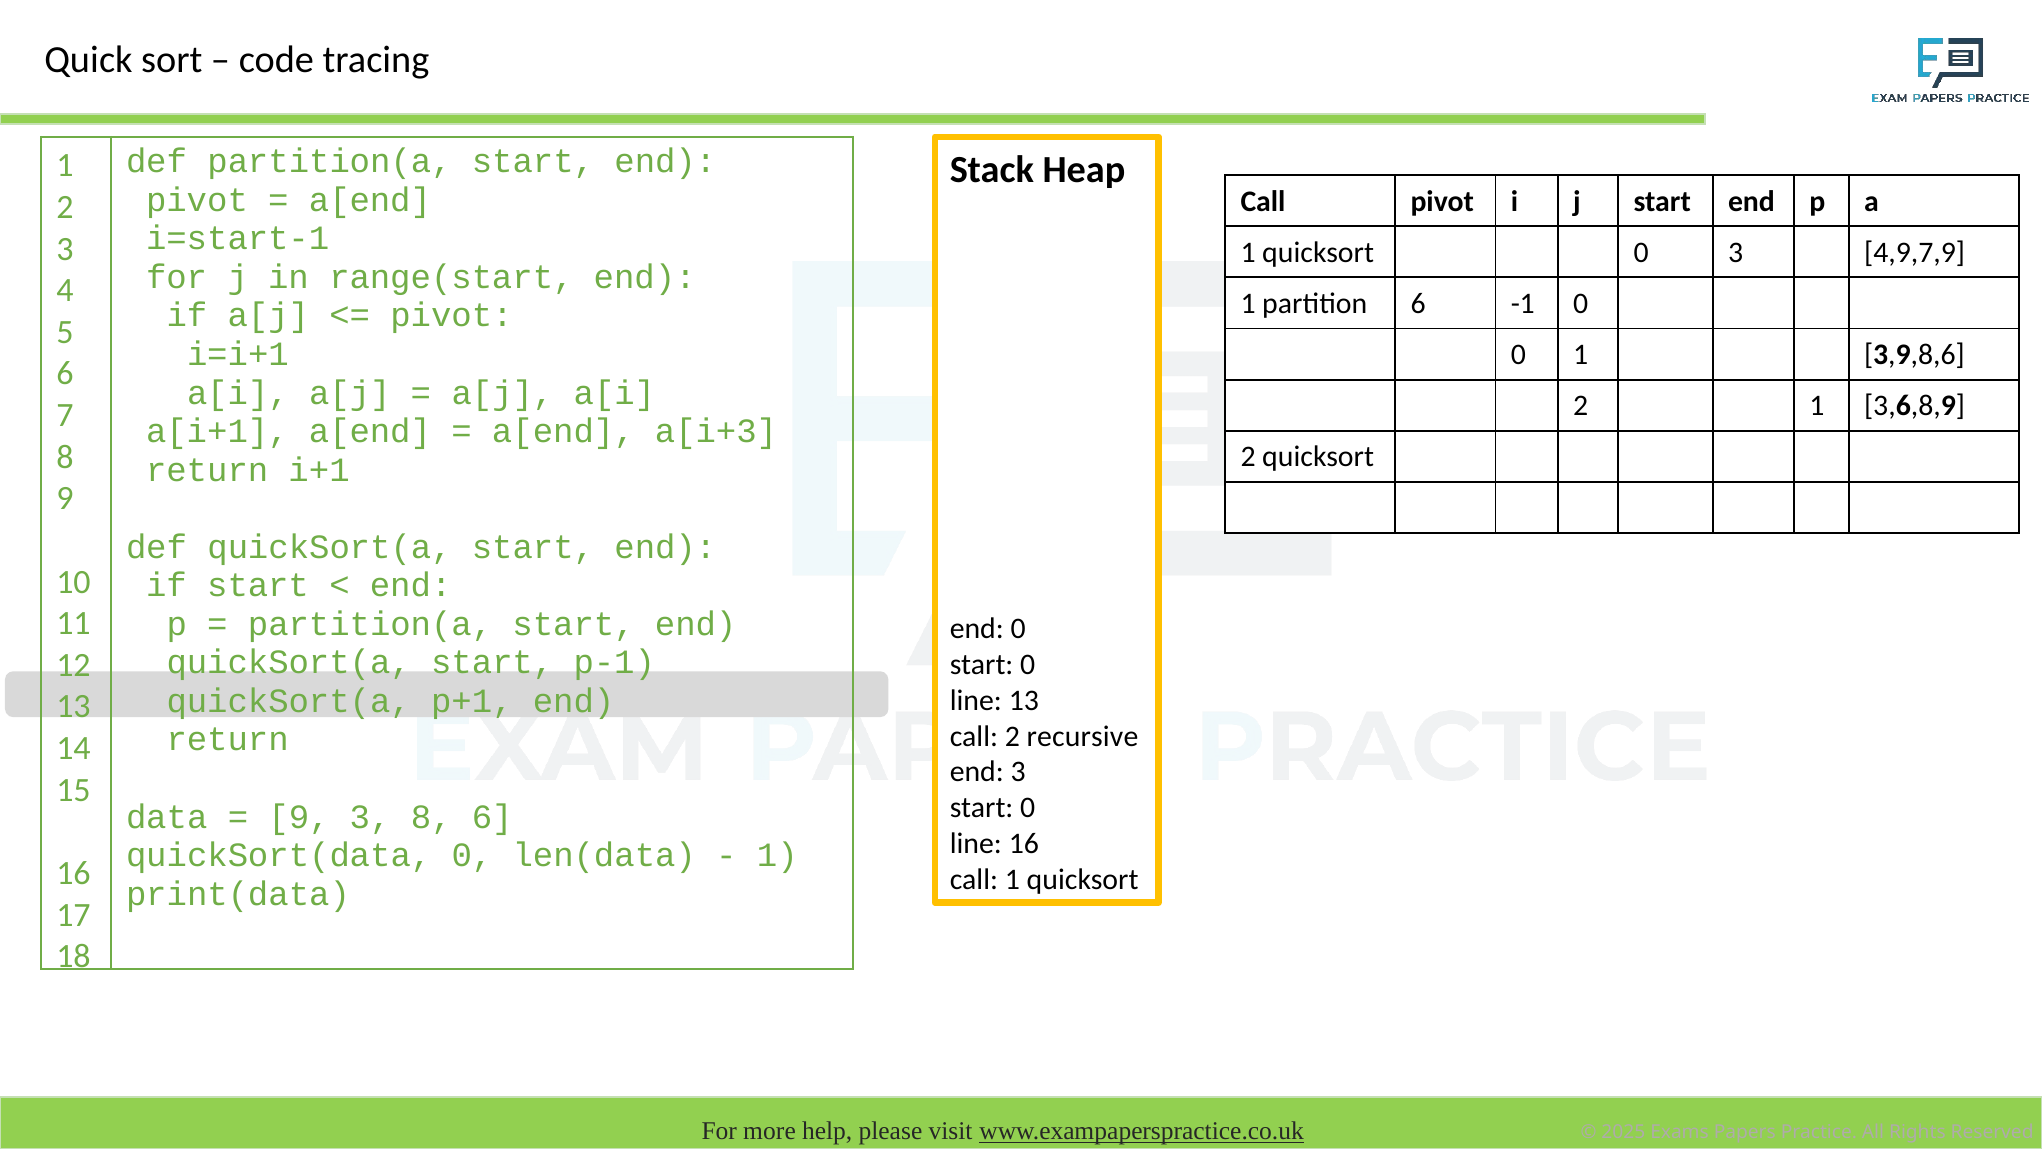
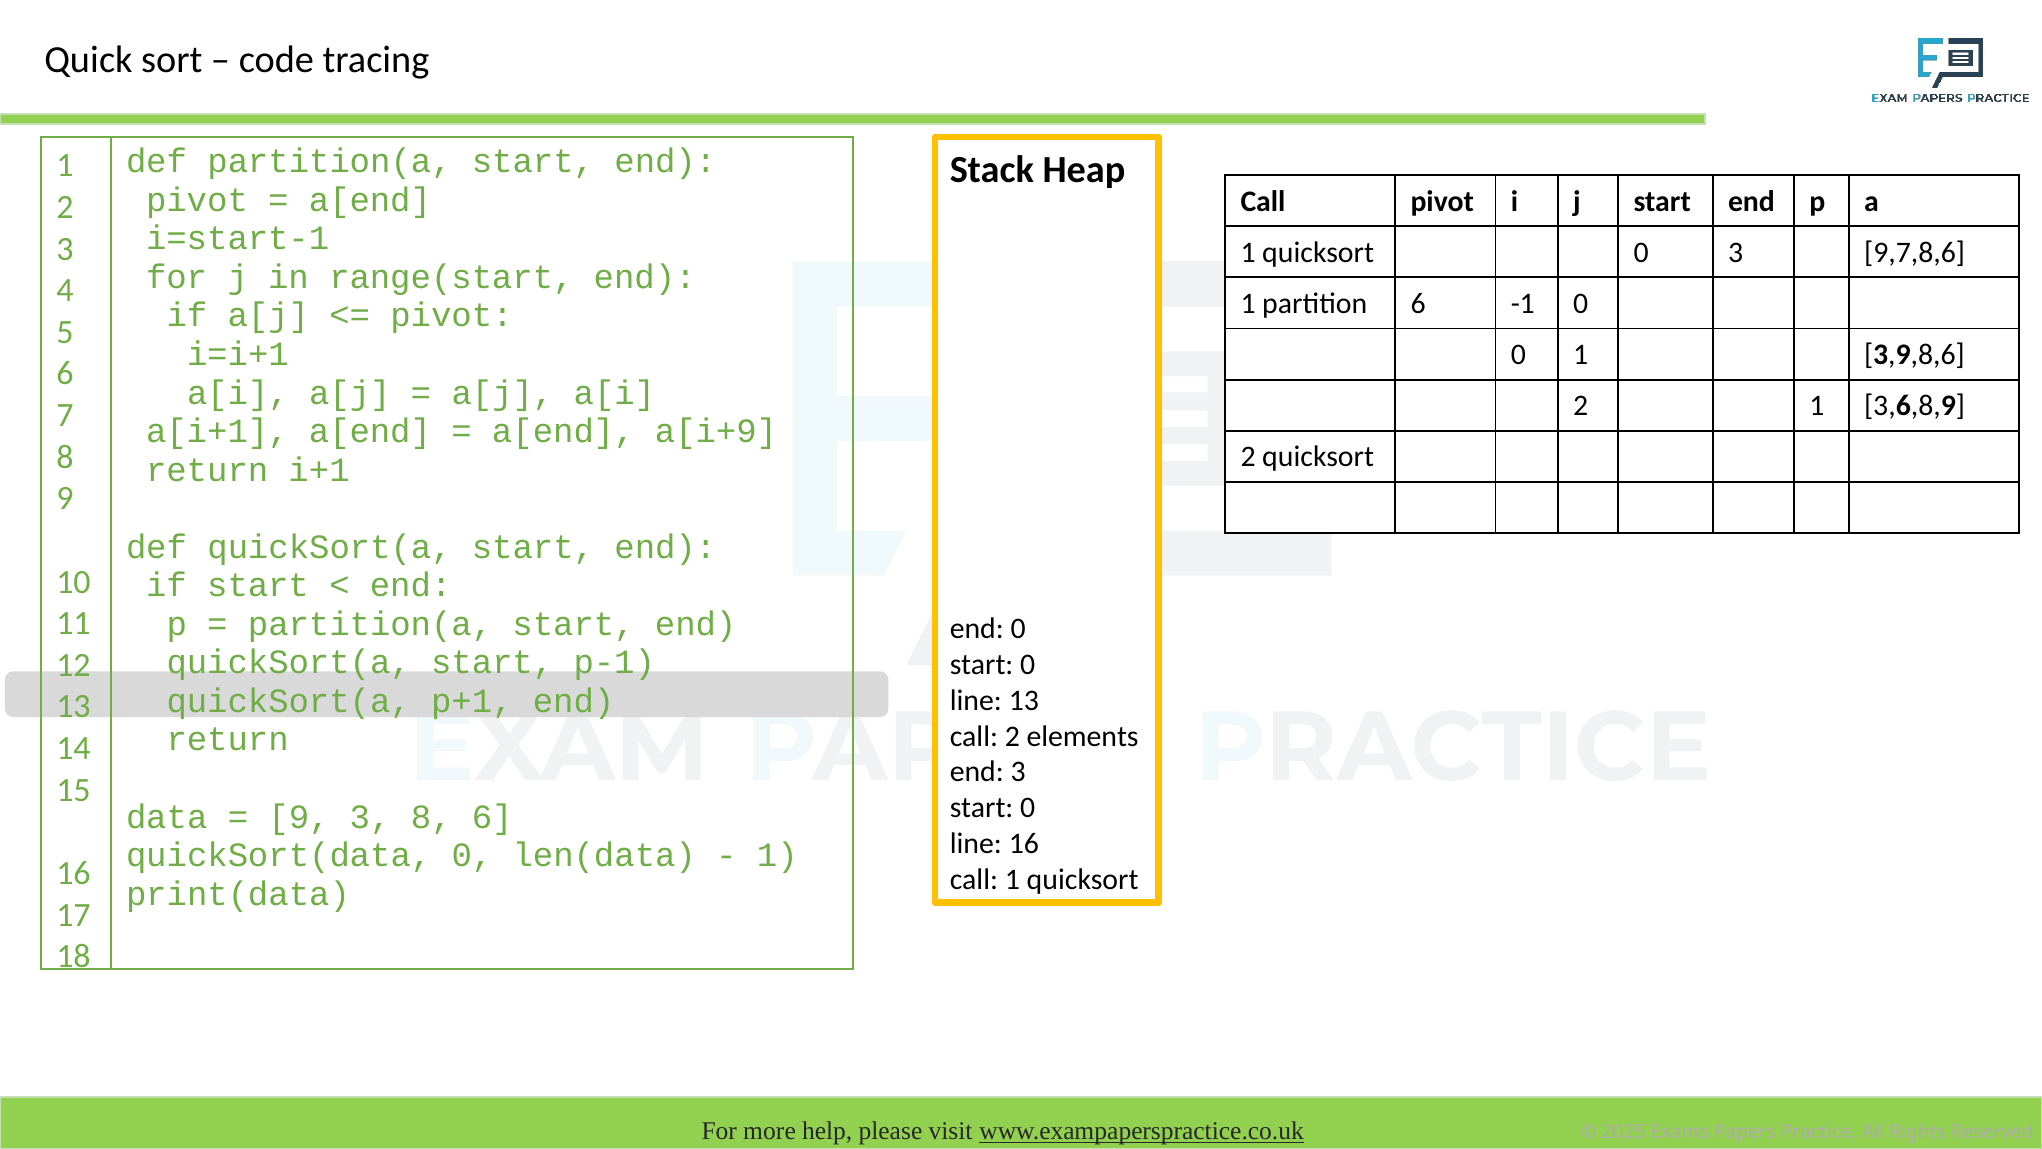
4,9,7,9: 4,9,7,9 -> 9,7,8,6
a[i+3: a[i+3 -> a[i+9
recursive: recursive -> elements
